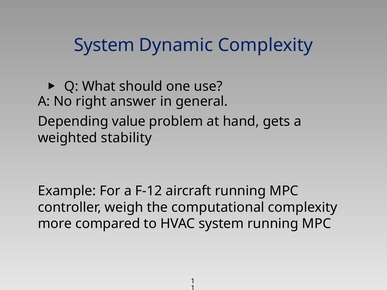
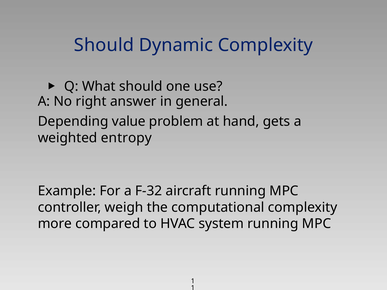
System at (104, 45): System -> Should
stability: stability -> entropy
F-12: F-12 -> F-32
